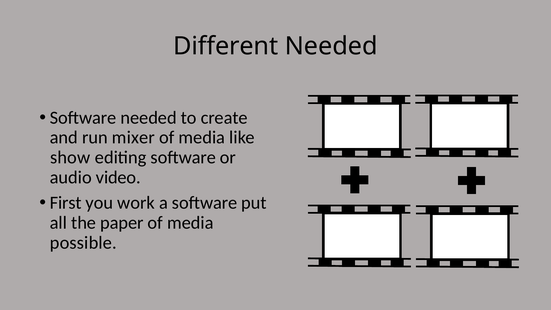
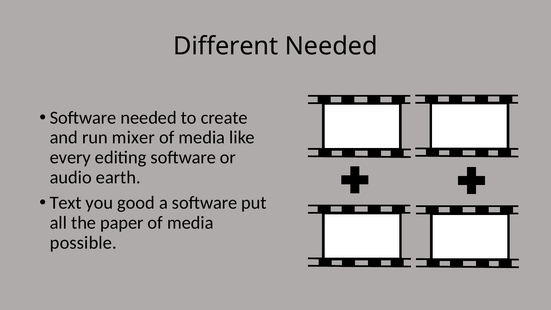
show: show -> every
video: video -> earth
First: First -> Text
work: work -> good
